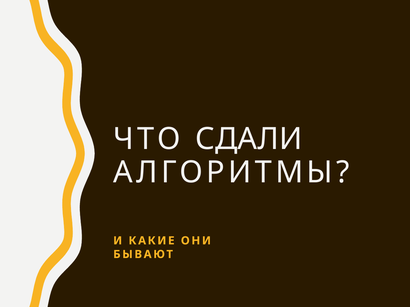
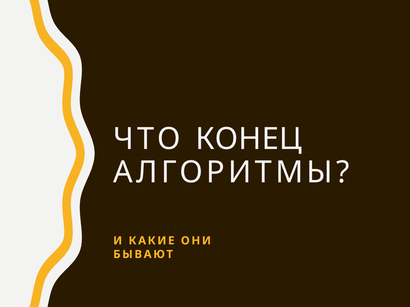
СДАЛИ: СДАЛИ -> КОНЕЦ
